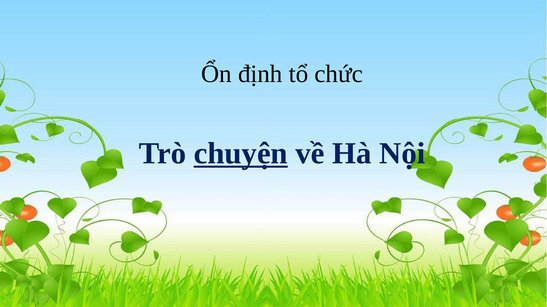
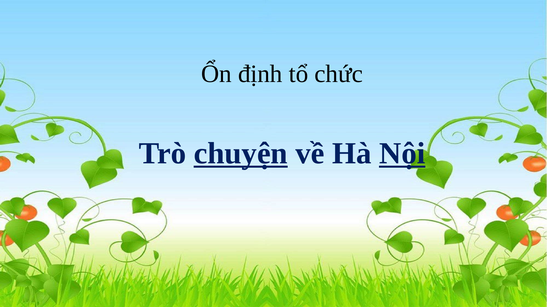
Nội underline: none -> present
